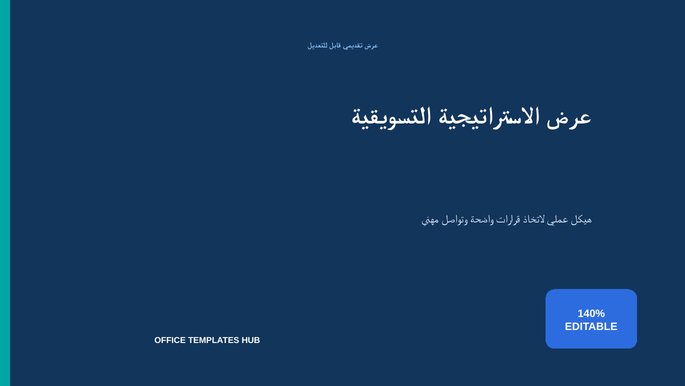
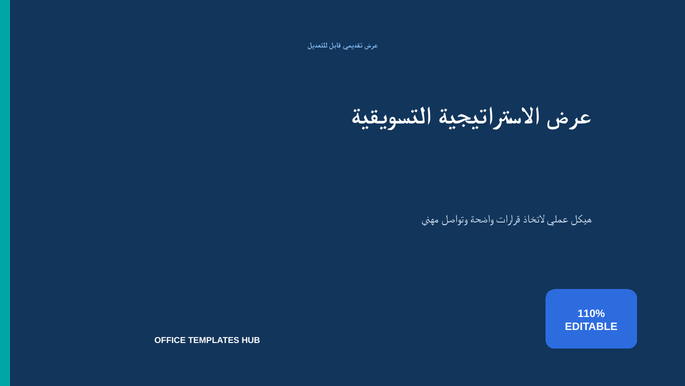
140%: 140% -> 110%
